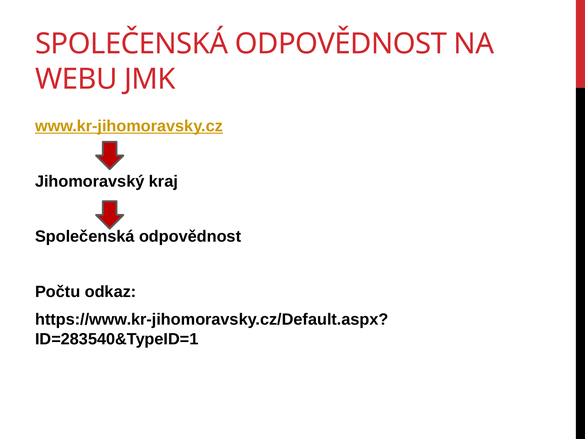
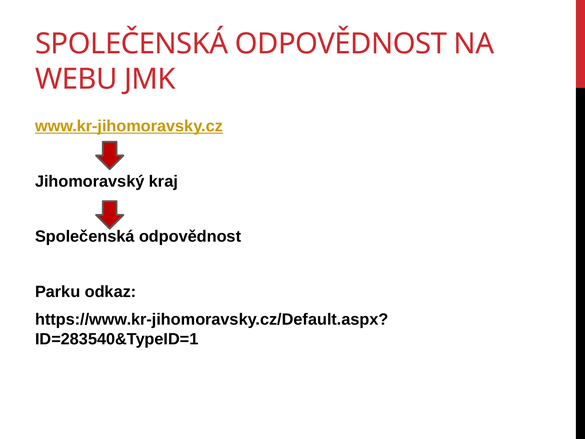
Počtu: Počtu -> Parku
